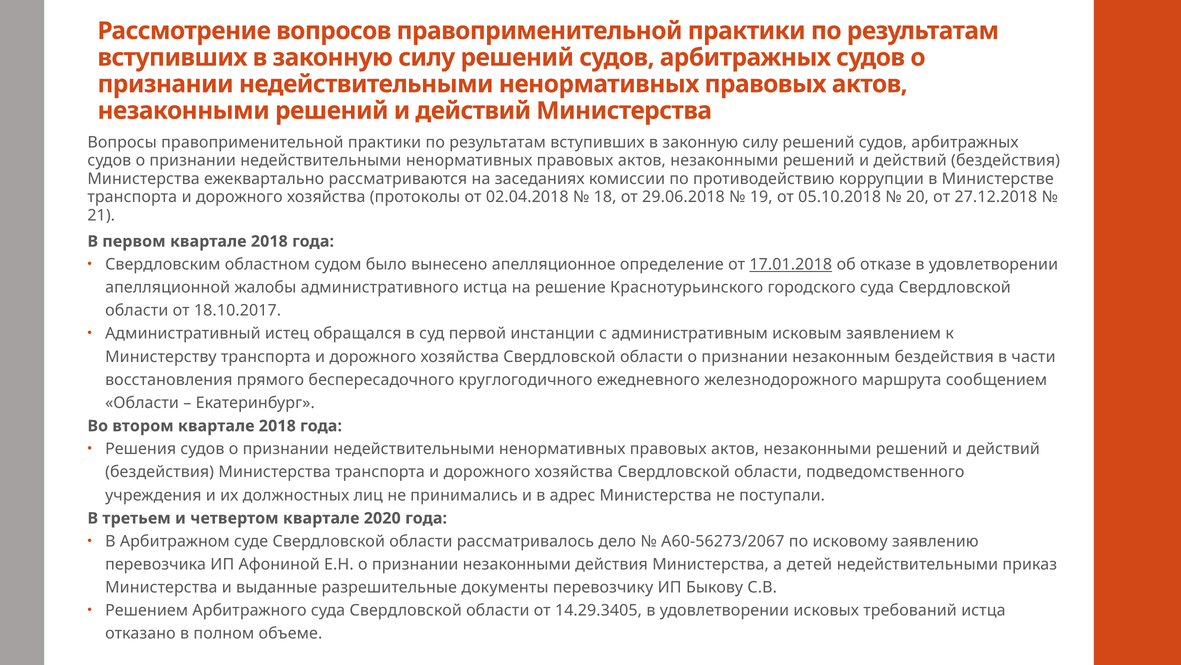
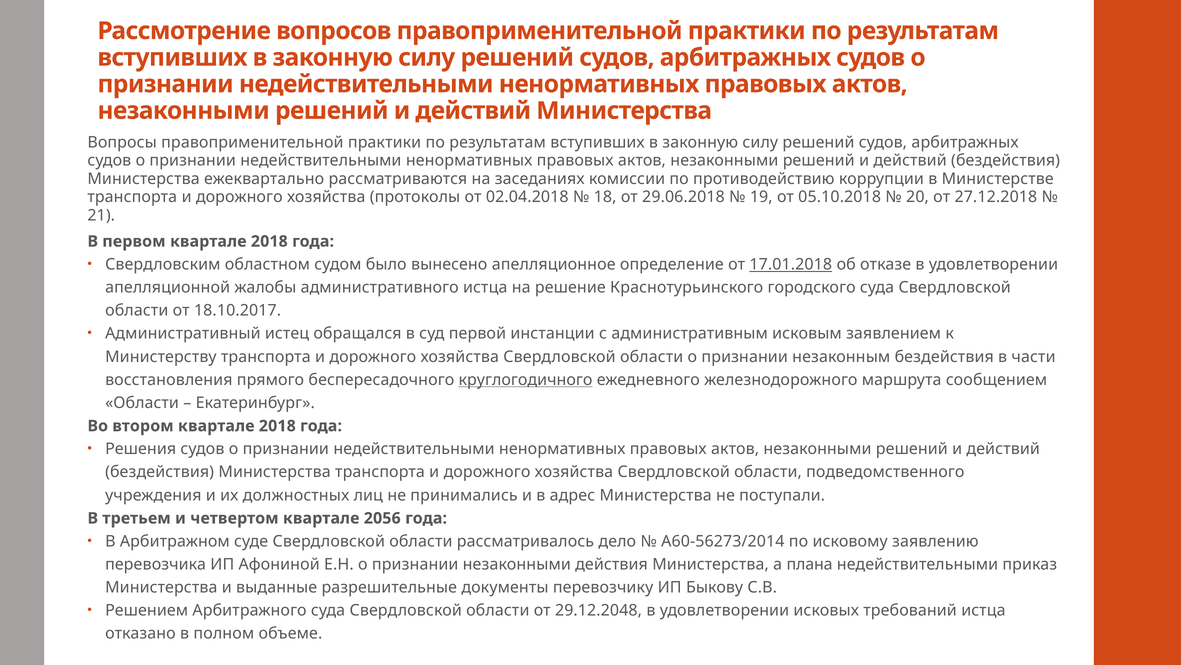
круглогодичного underline: none -> present
2020: 2020 -> 2056
А60-56273/2067: А60-56273/2067 -> А60-56273/2014
детей: детей -> плана
14.29.3405: 14.29.3405 -> 29.12.2048
